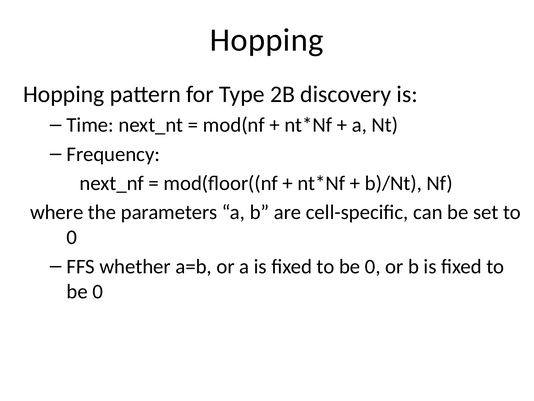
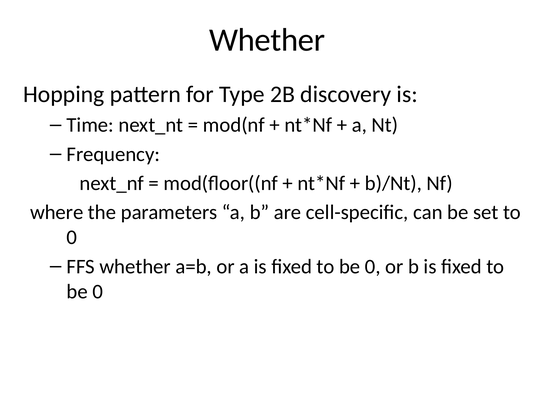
Hopping at (267, 40): Hopping -> Whether
